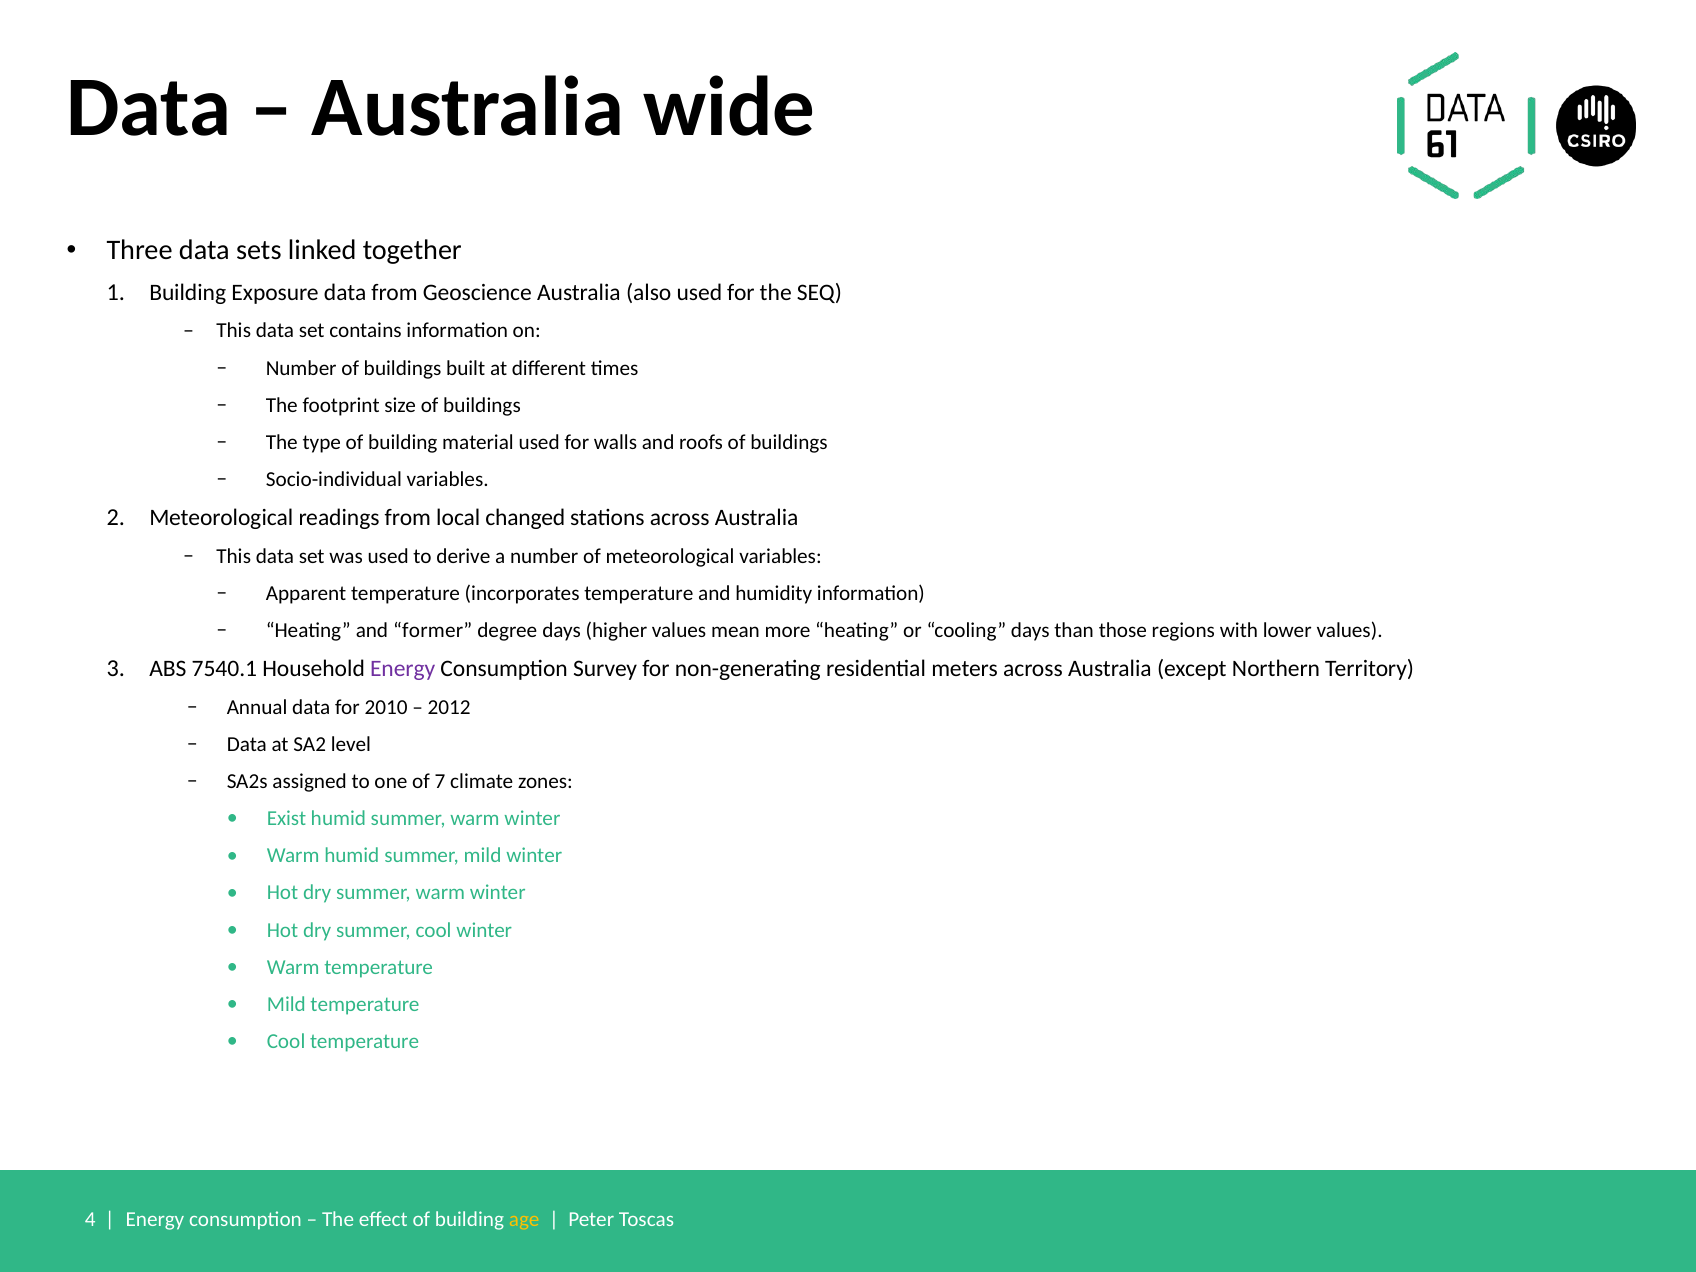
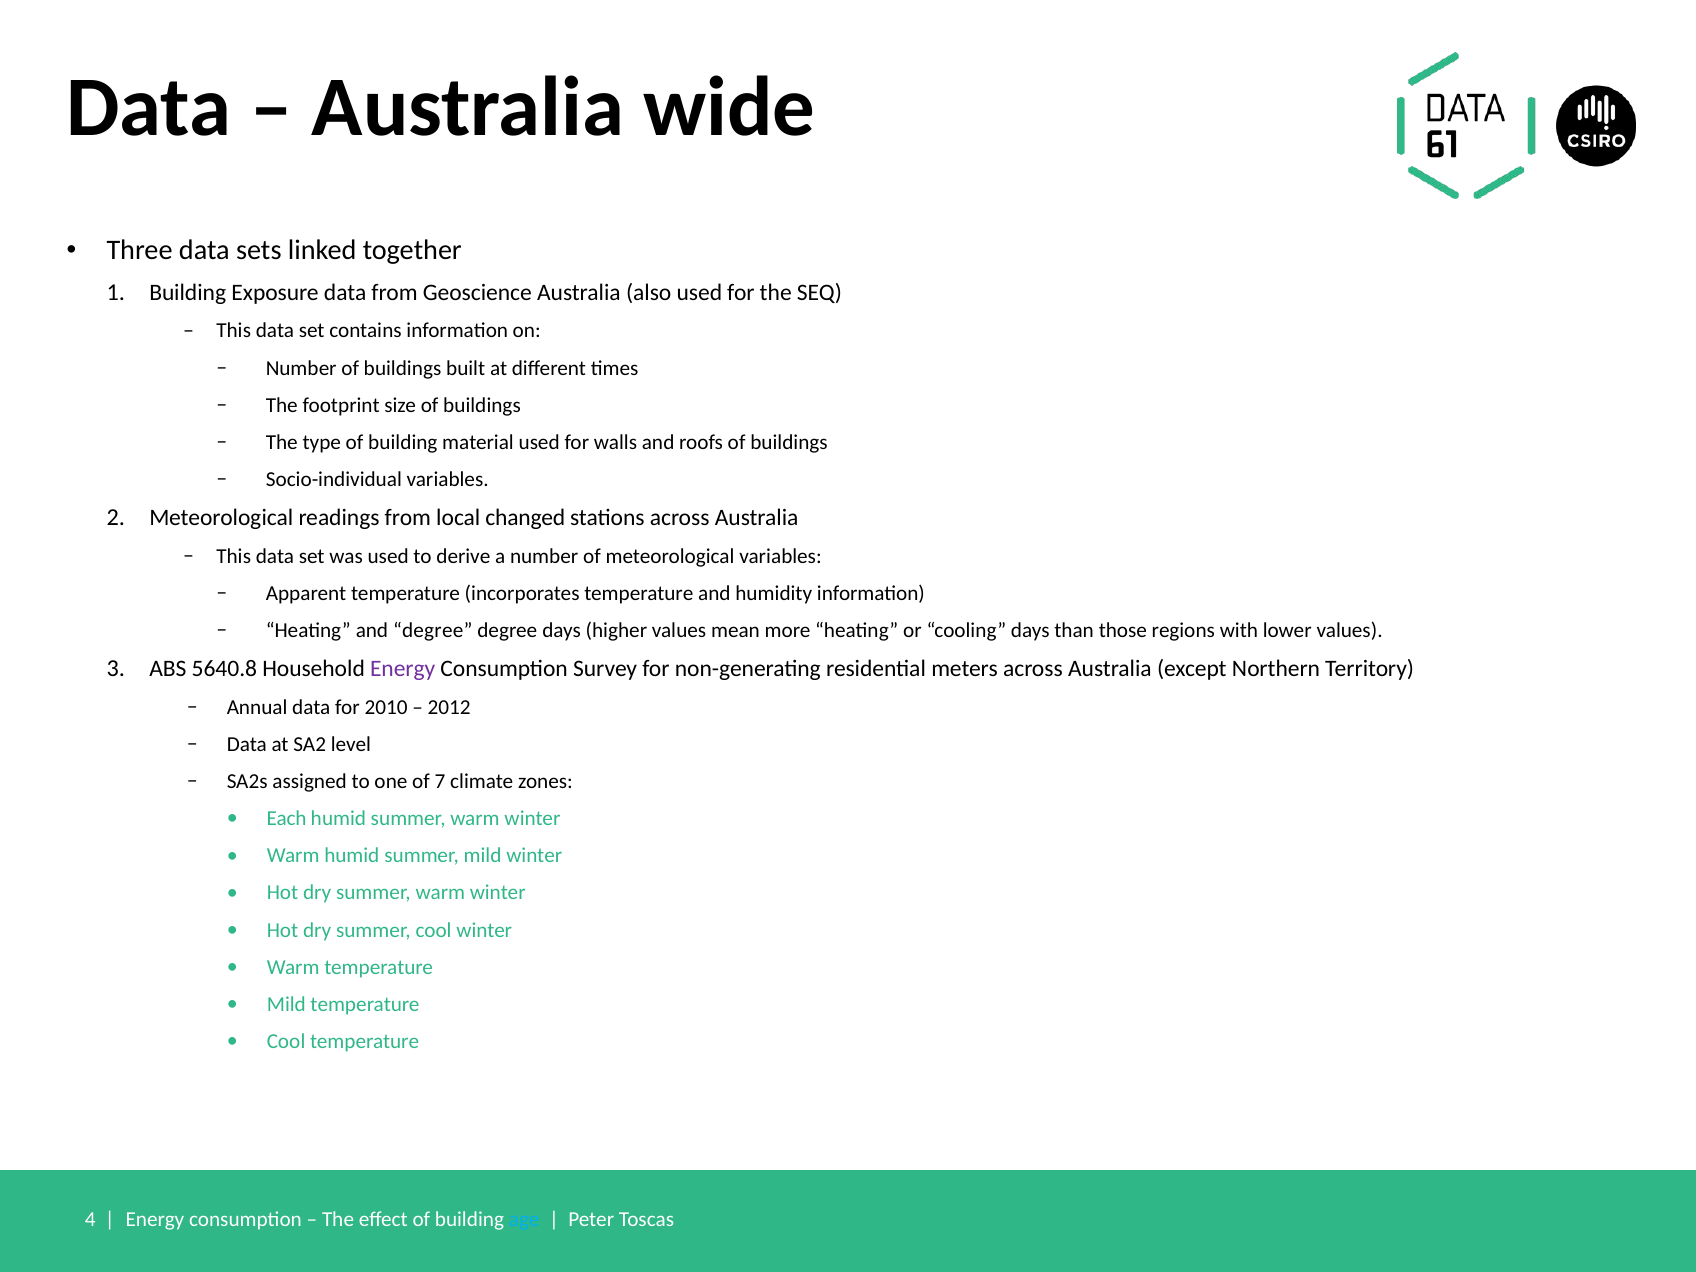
and former: former -> degree
7540.1: 7540.1 -> 5640.8
Exist: Exist -> Each
age colour: yellow -> light blue
